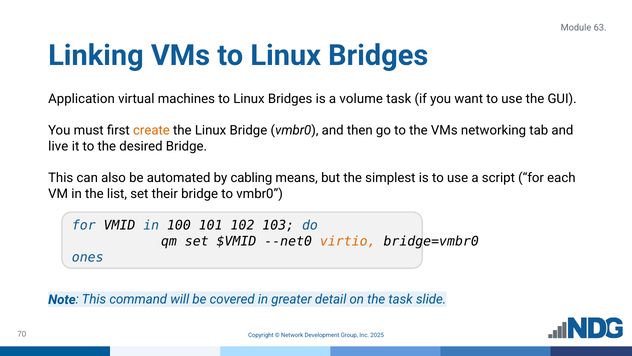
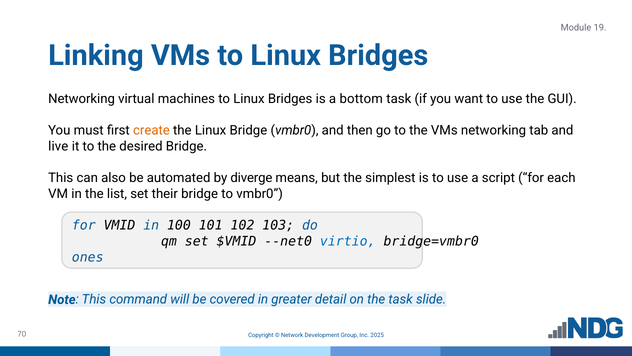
63: 63 -> 19
Application at (81, 99): Application -> Networking
volume: volume -> bottom
cabling: cabling -> diverge
virtio colour: orange -> blue
